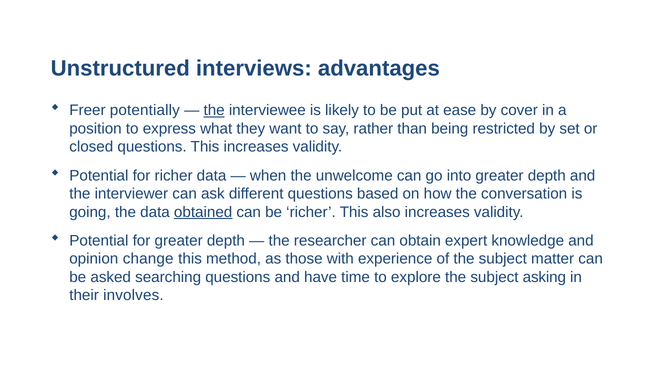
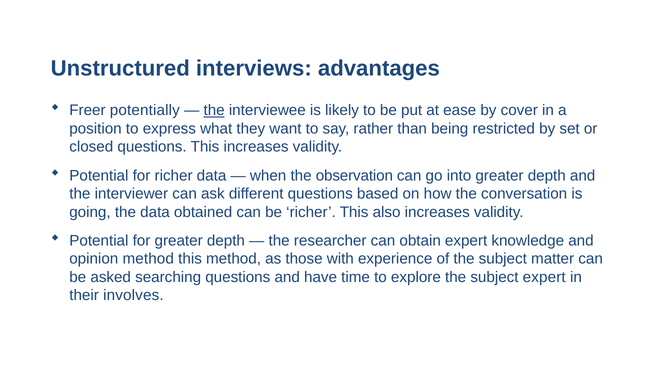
unwelcome: unwelcome -> observation
obtained underline: present -> none
opinion change: change -> method
subject asking: asking -> expert
